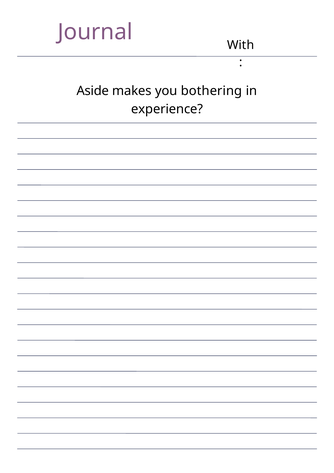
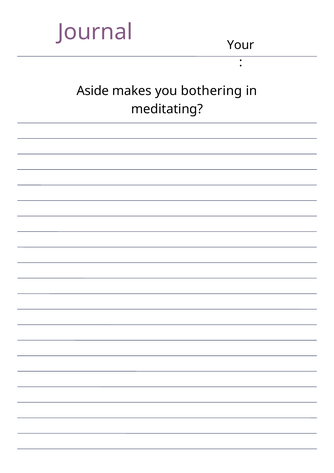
With: With -> Your
experience: experience -> meditating
